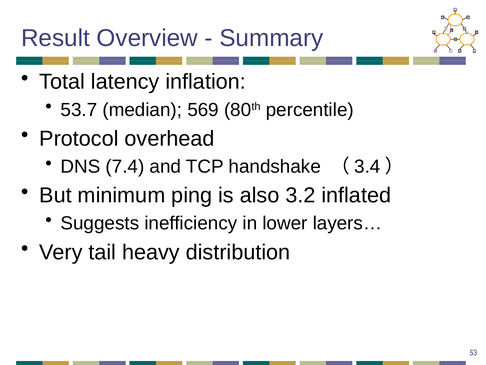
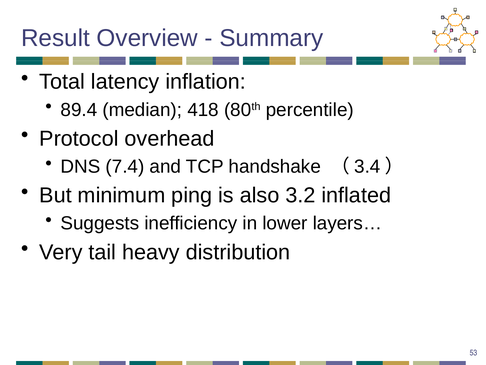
53.7: 53.7 -> 89.4
569: 569 -> 418
